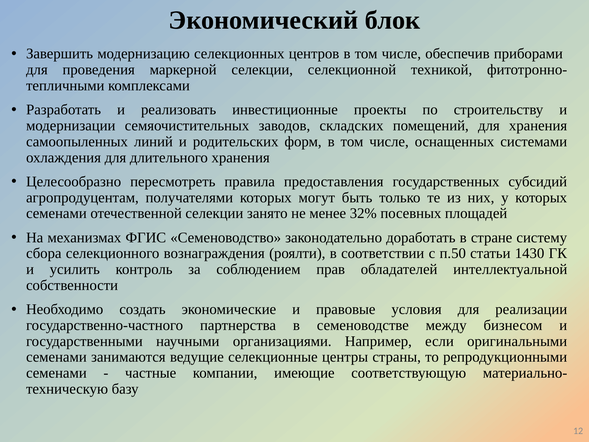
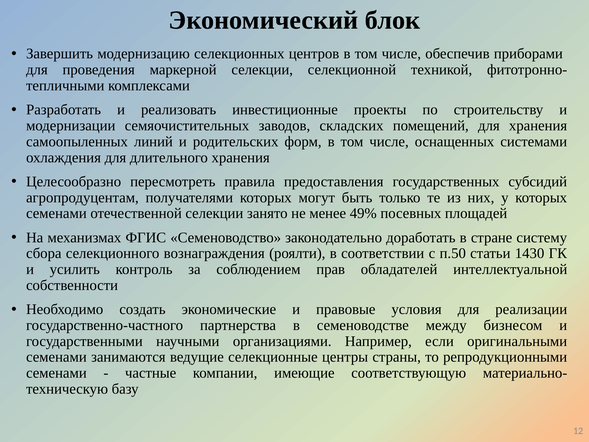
32%: 32% -> 49%
